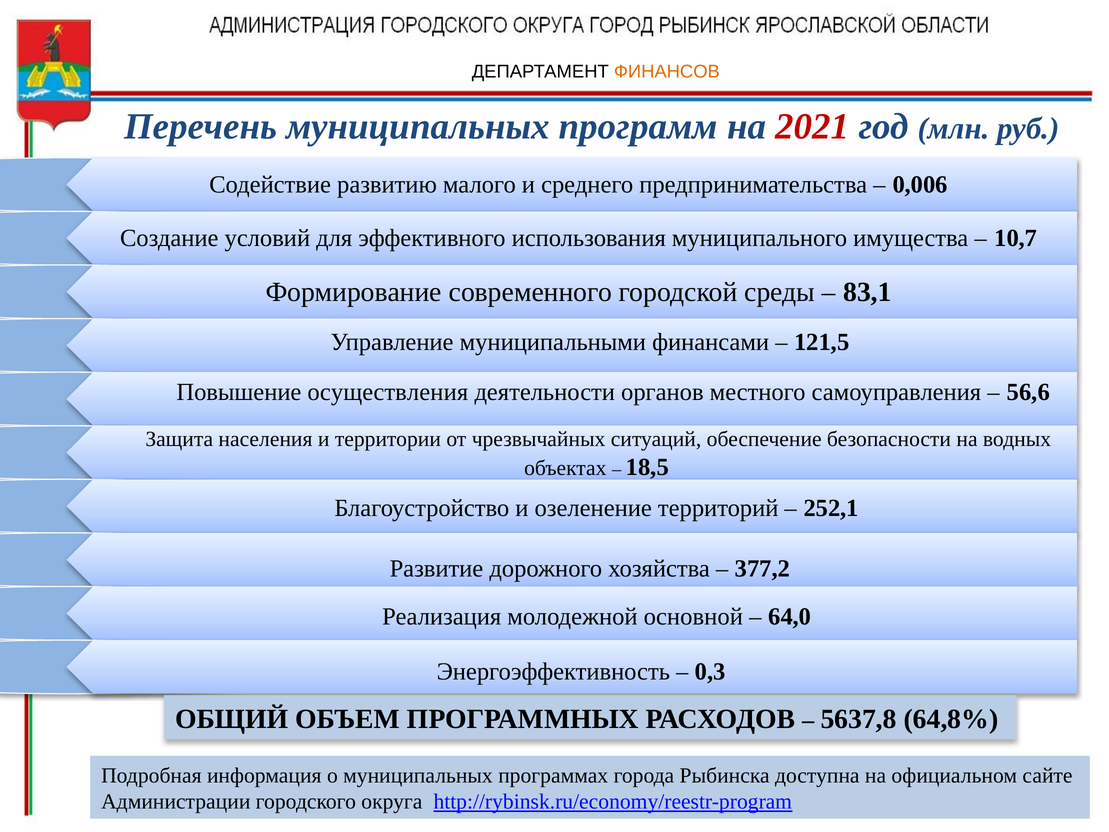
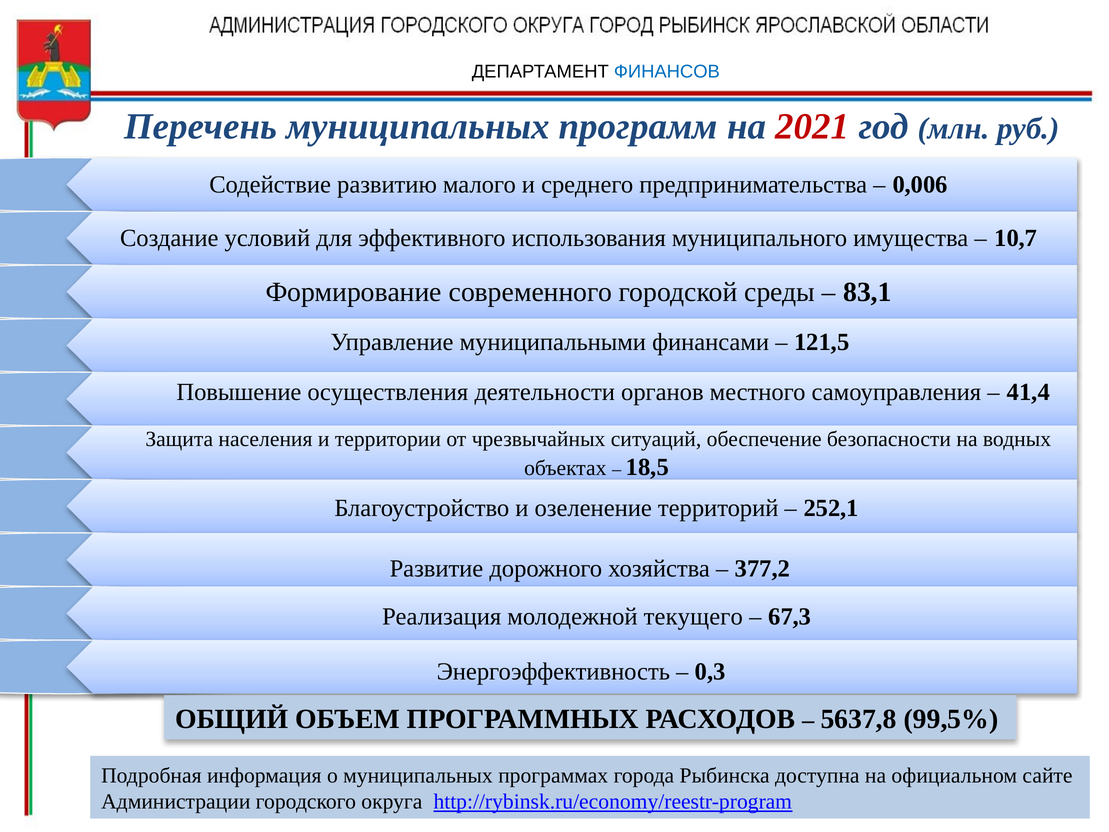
ФИНАНСОВ colour: orange -> blue
56,6: 56,6 -> 41,4
основной: основной -> текущего
64,0: 64,0 -> 67,3
64,8%: 64,8% -> 99,5%
